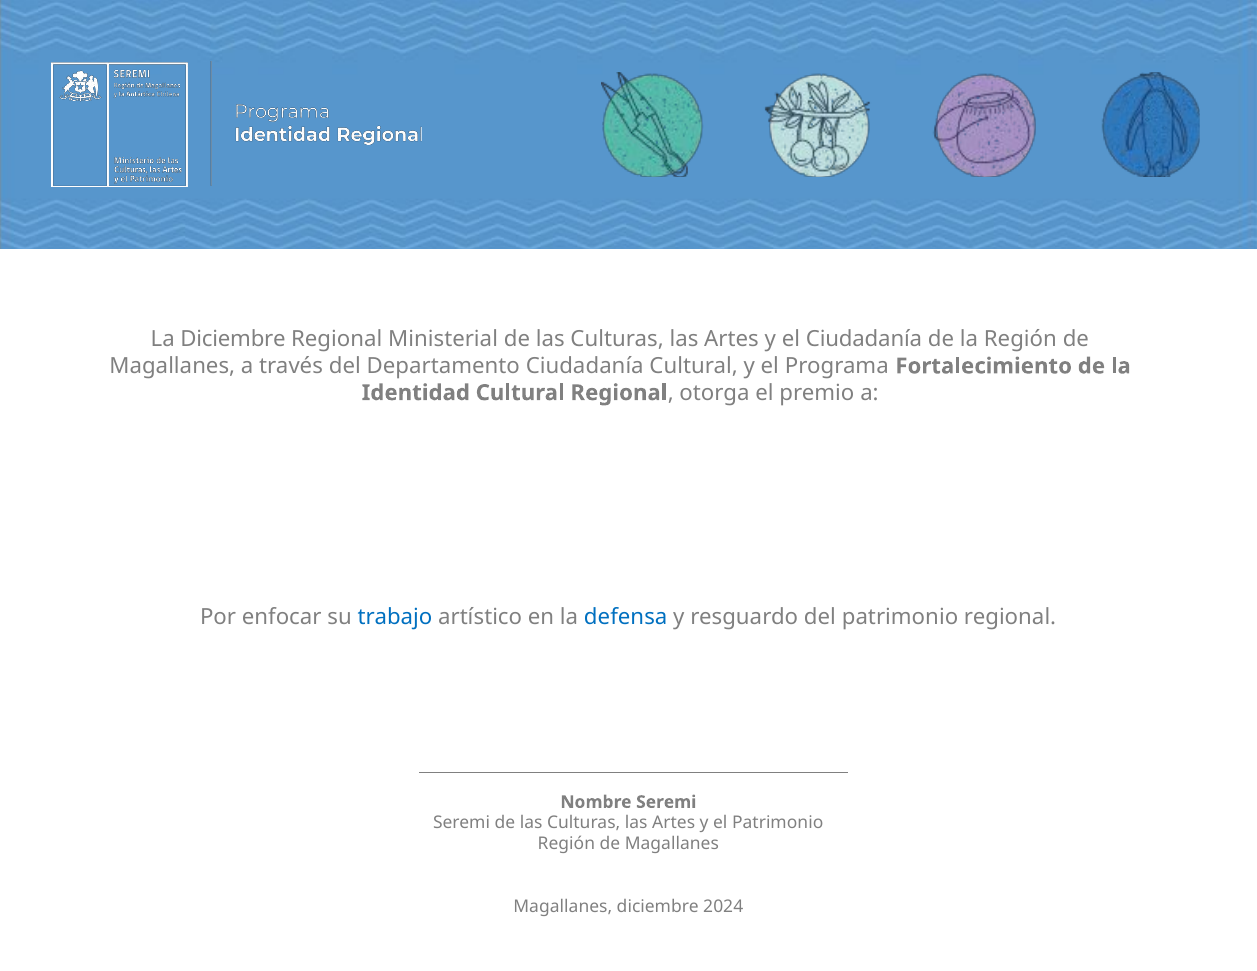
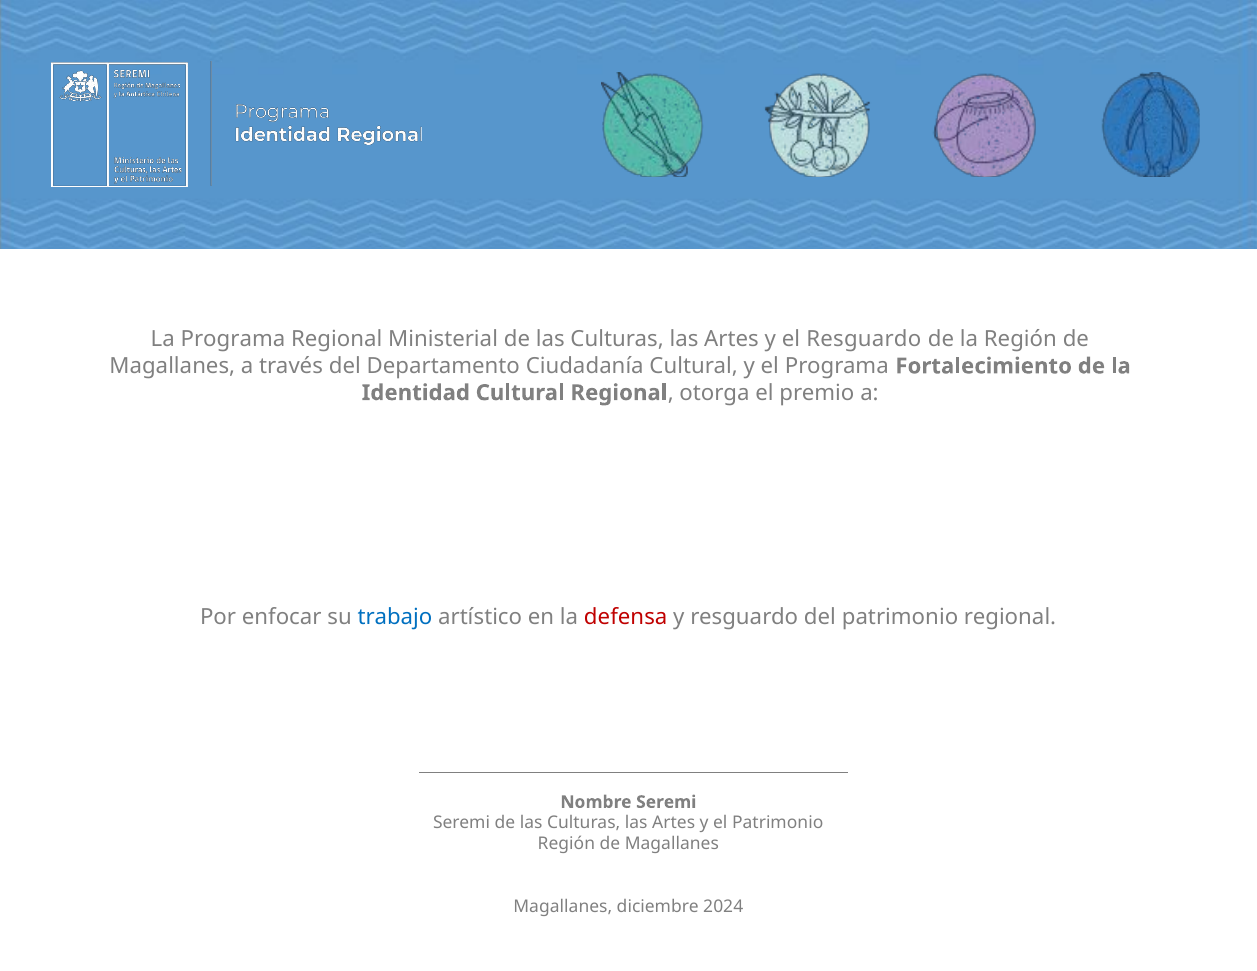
La Diciembre: Diciembre -> Programa
el Ciudadanía: Ciudadanía -> Resguardo
defensa colour: blue -> red
